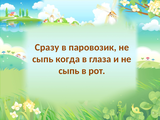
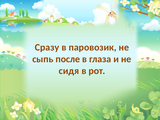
когда: когда -> после
сыпь at (69, 71): сыпь -> сидя
